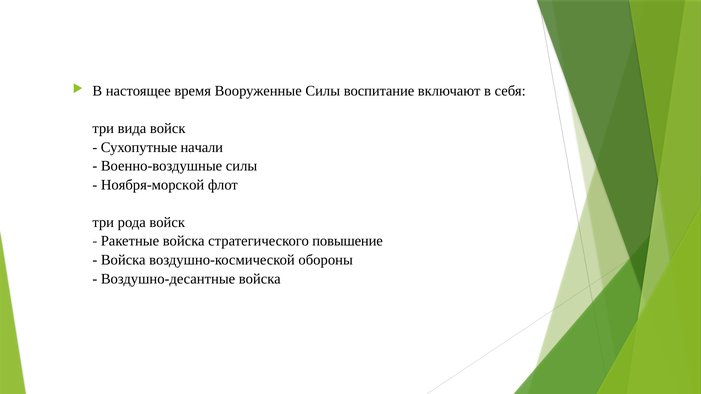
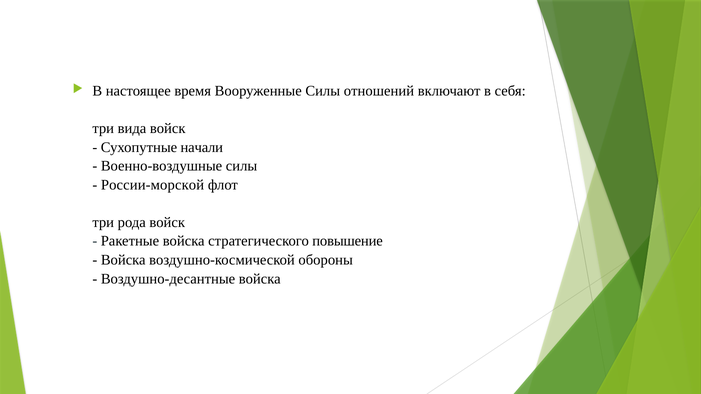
воспитание: воспитание -> отношений
Ноября-морской: Ноября-морской -> России-морской
